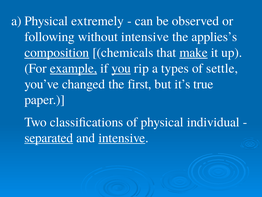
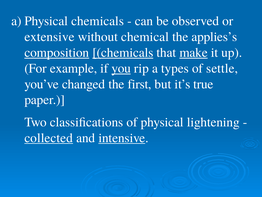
extremely at (98, 21): extremely -> chemicals
following: following -> extensive
without intensive: intensive -> chemical
chemicals at (123, 52) underline: none -> present
example underline: present -> none
individual: individual -> lightening
separated: separated -> collected
